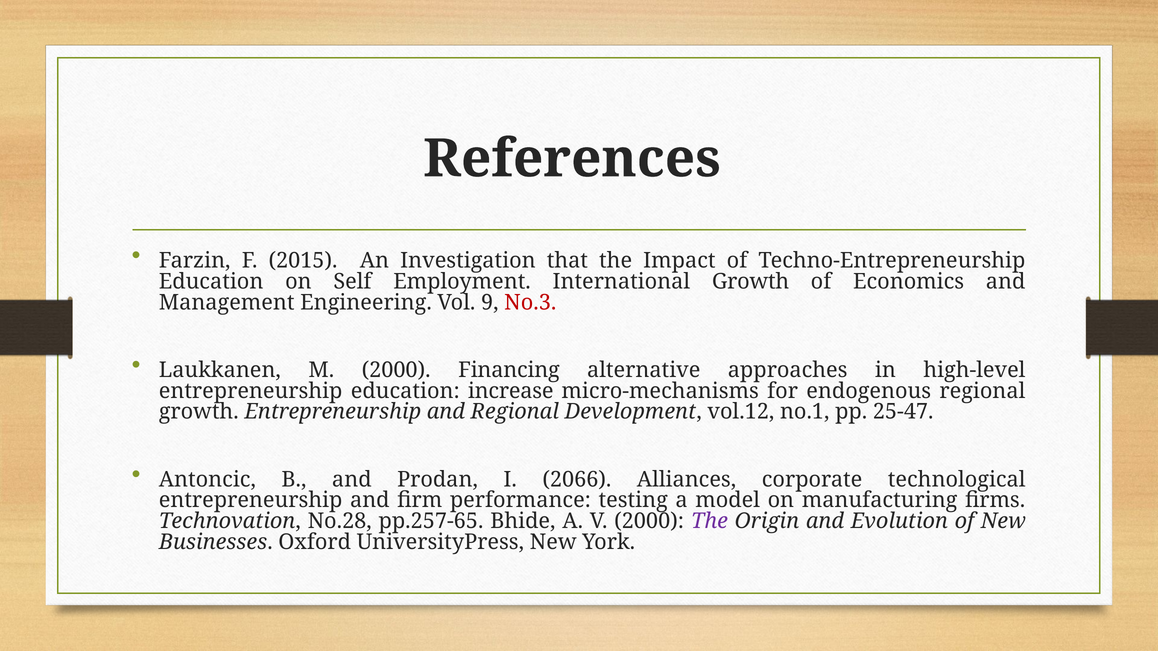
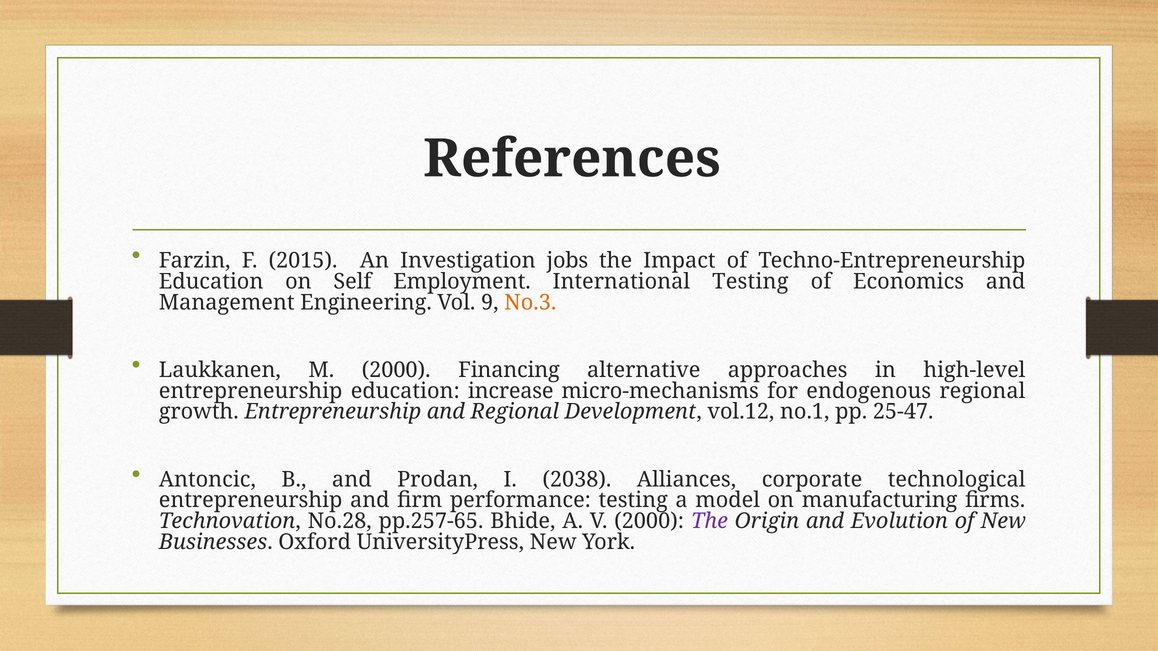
that: that -> jobs
International Growth: Growth -> Testing
No.3 colour: red -> orange
2066: 2066 -> 2038
